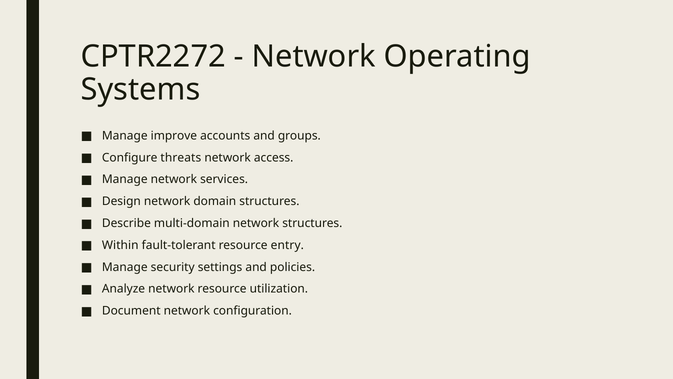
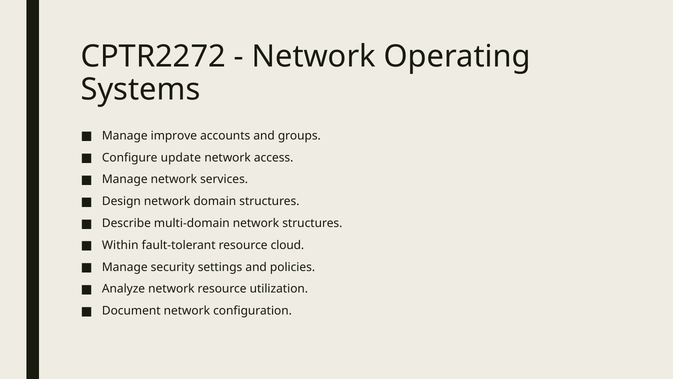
threats: threats -> update
entry: entry -> cloud
